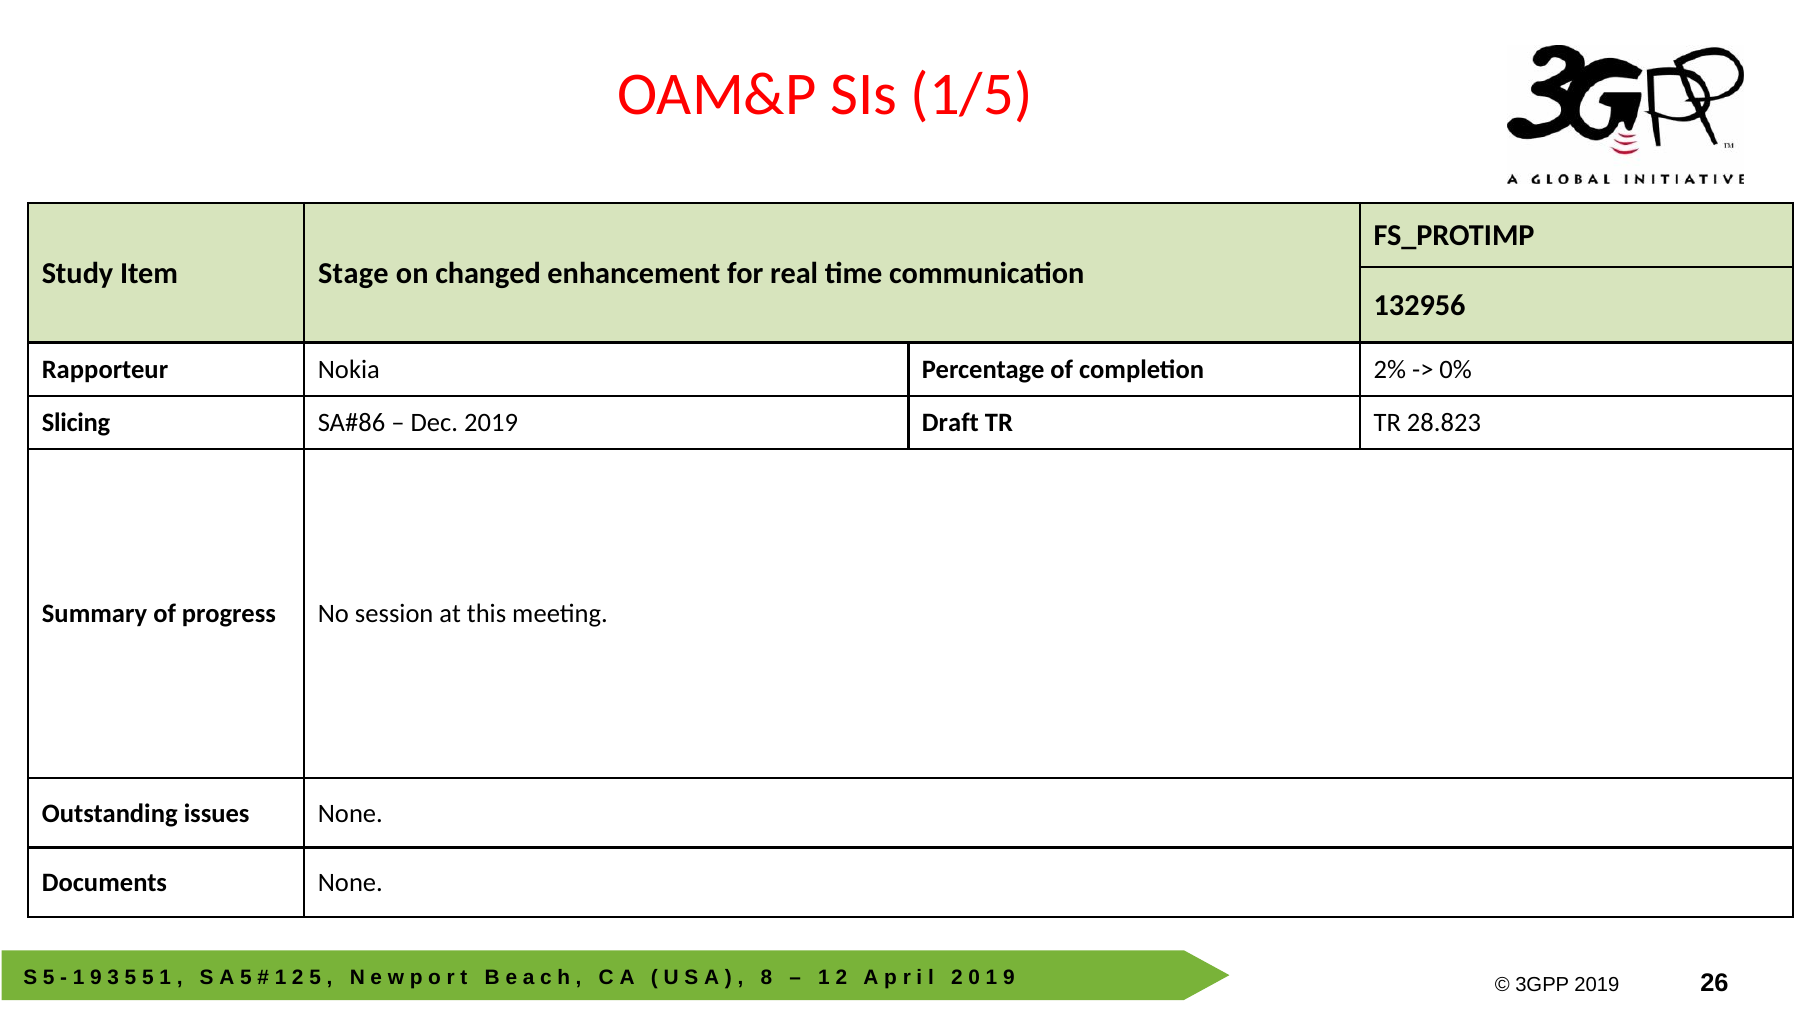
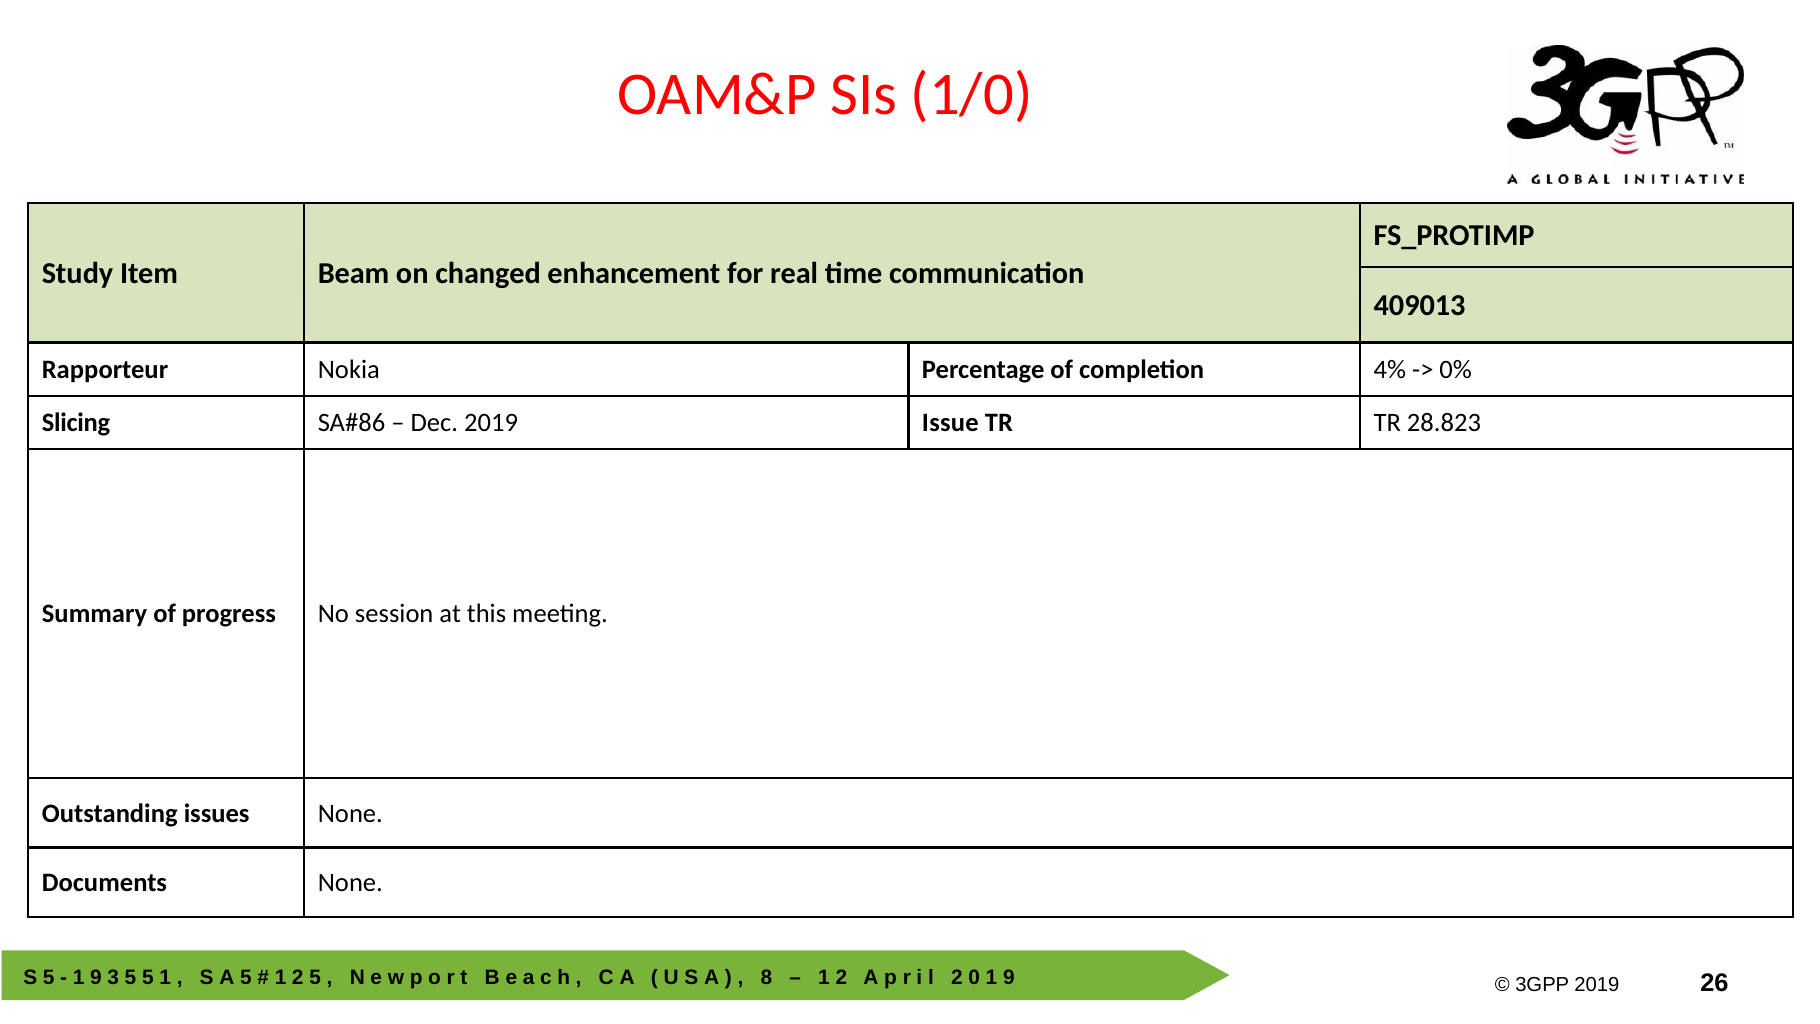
1/5: 1/5 -> 1/0
Stage: Stage -> Beam
132956: 132956 -> 409013
2%: 2% -> 4%
Draft: Draft -> Issue
